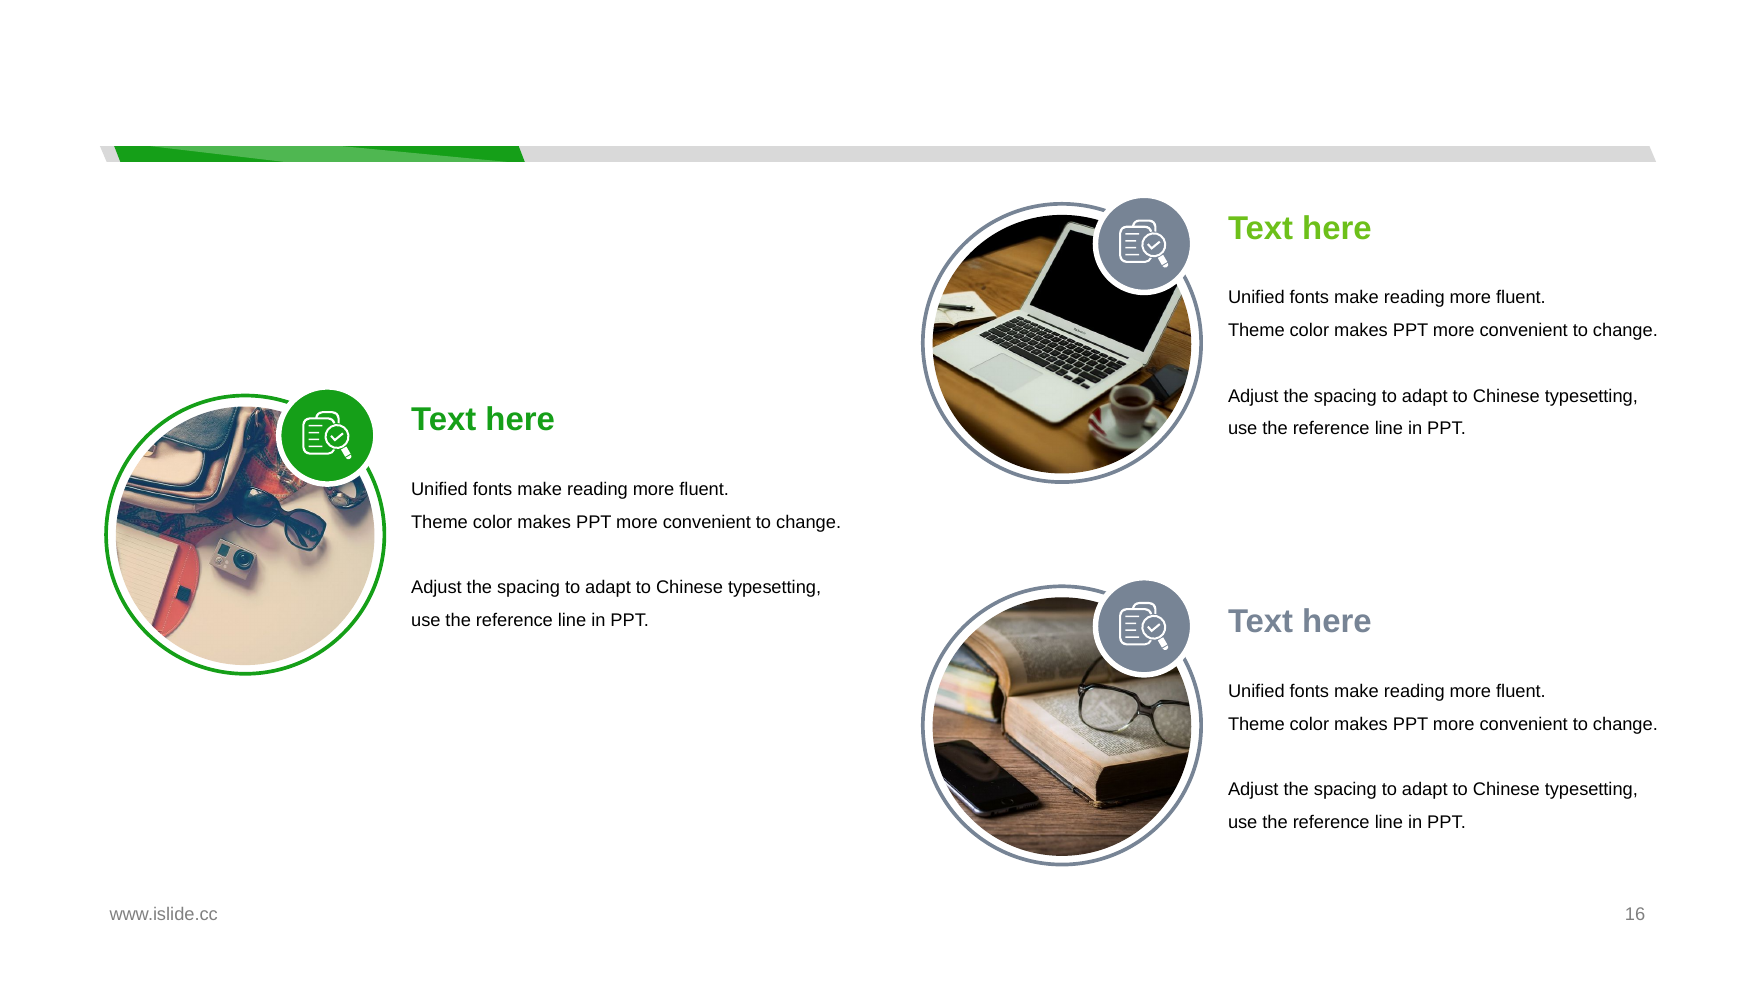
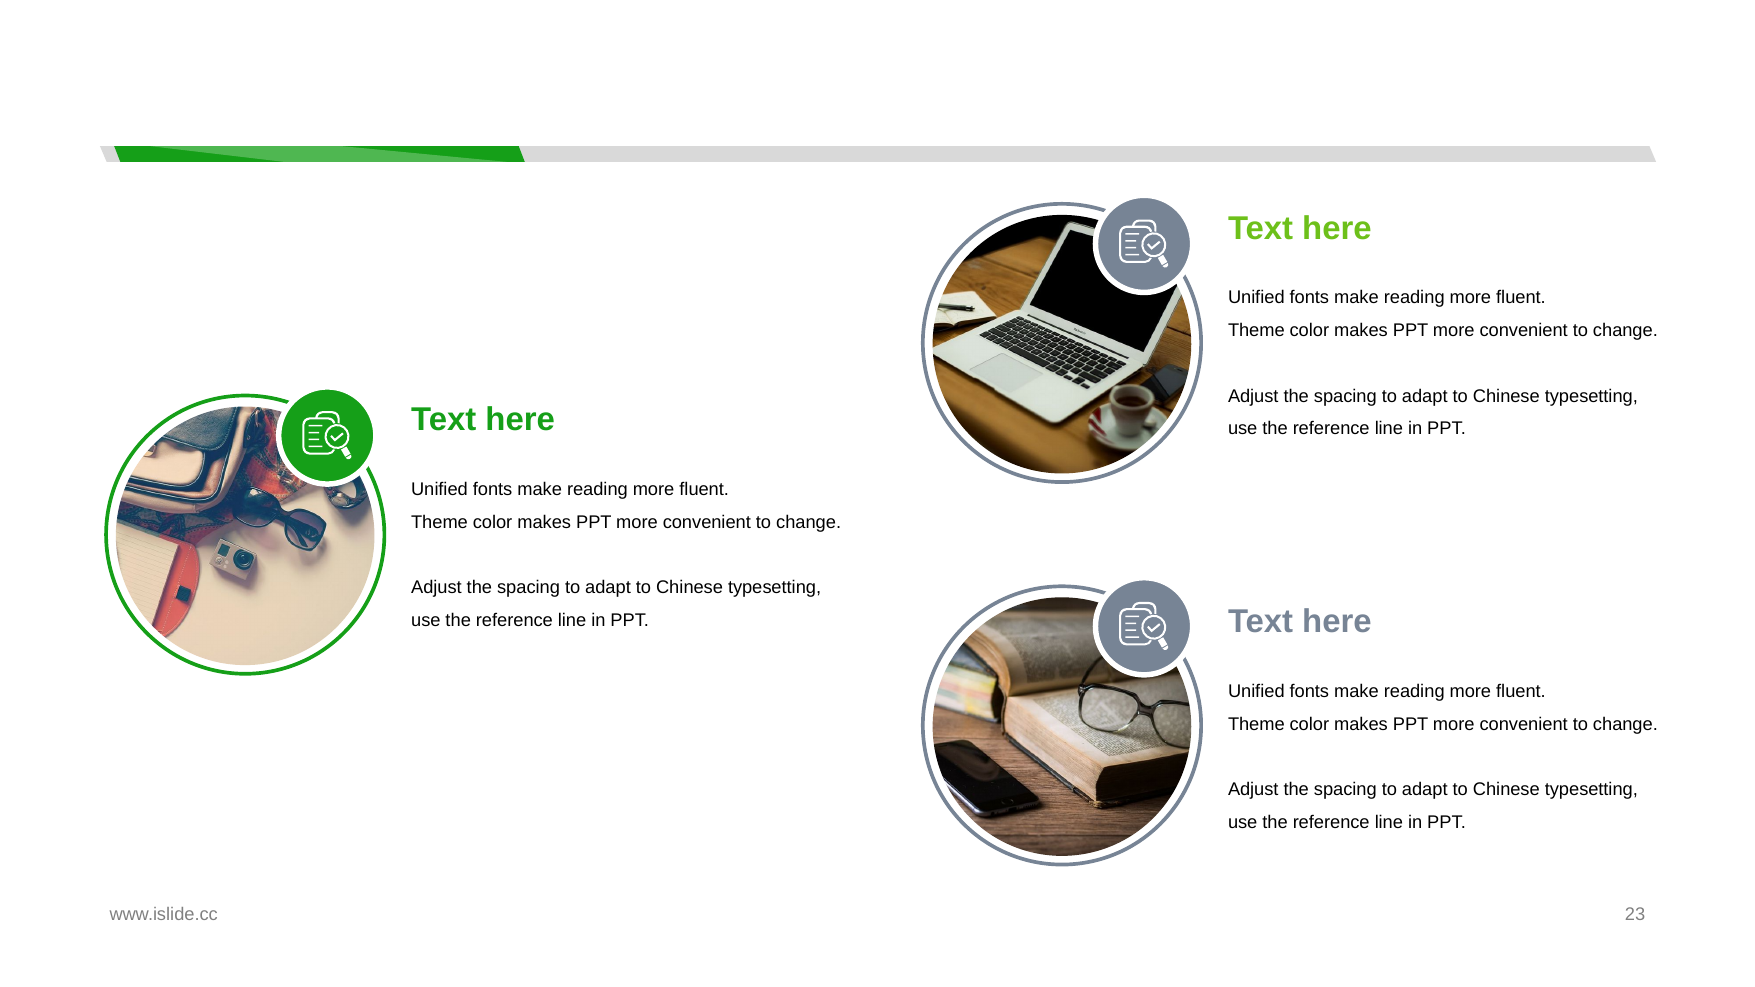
16: 16 -> 23
